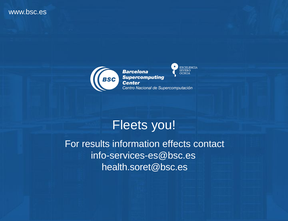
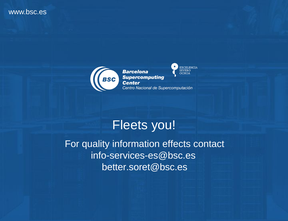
results: results -> quality
health.soret@bsc.es: health.soret@bsc.es -> better.soret@bsc.es
